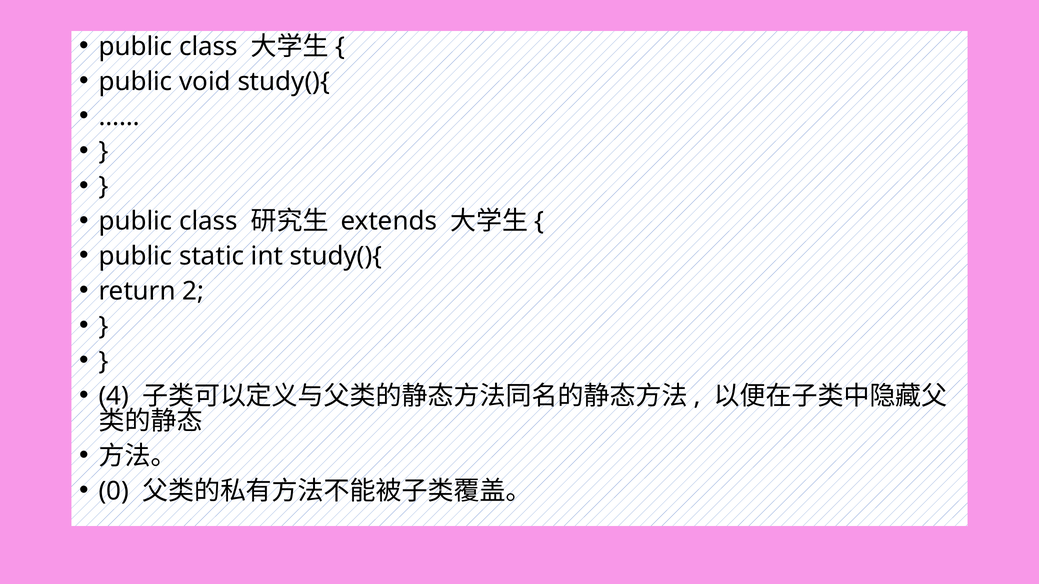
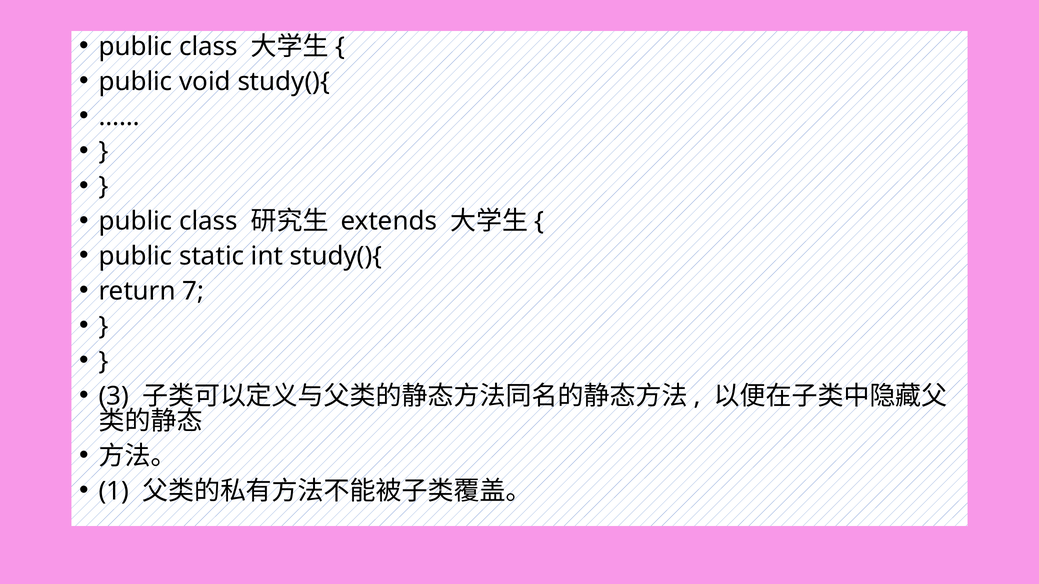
2: 2 -> 7
4: 4 -> 3
0: 0 -> 1
